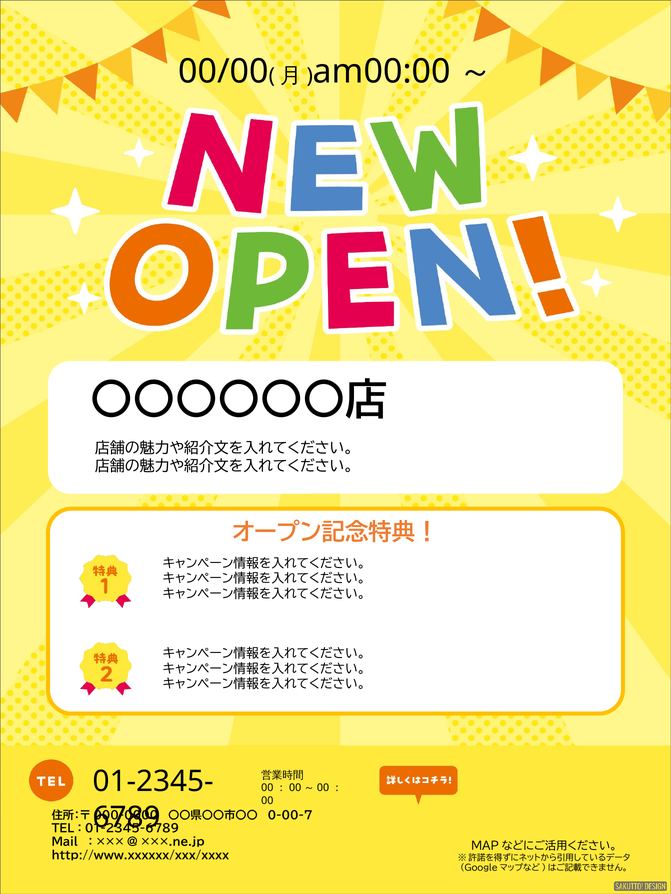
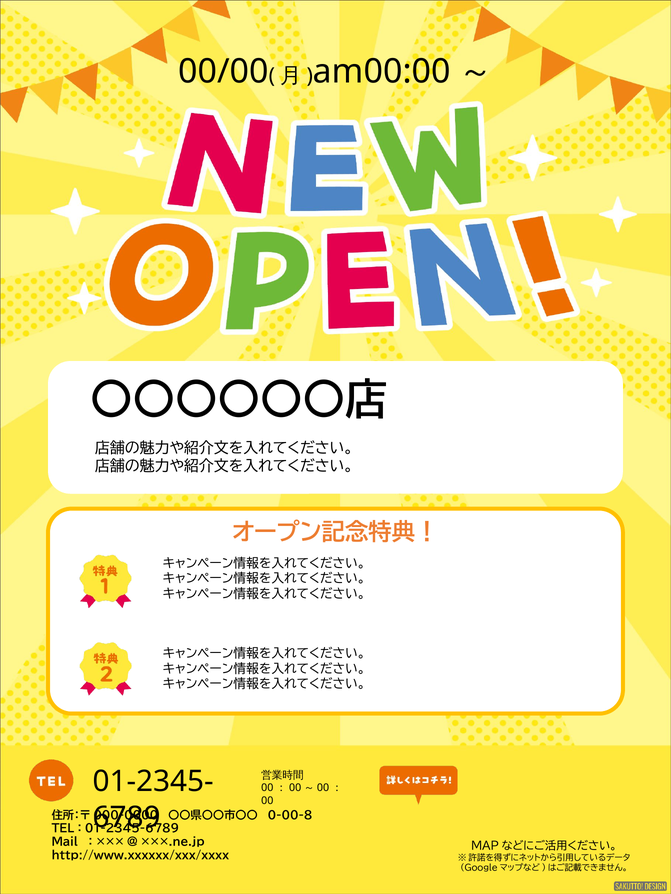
0-00-7: 0-00-7 -> 0-00-8
